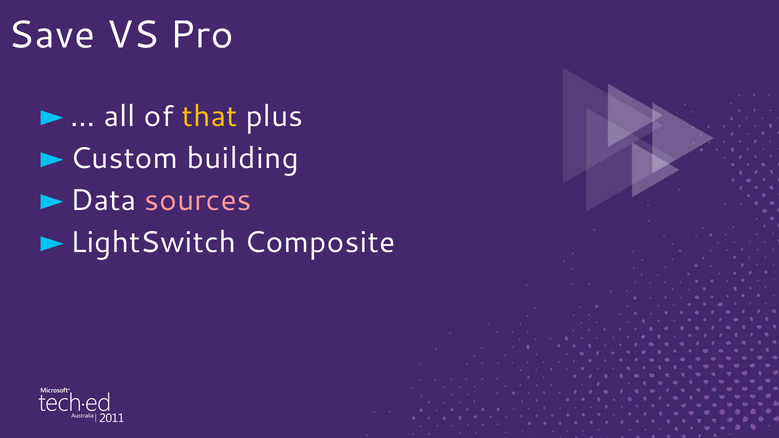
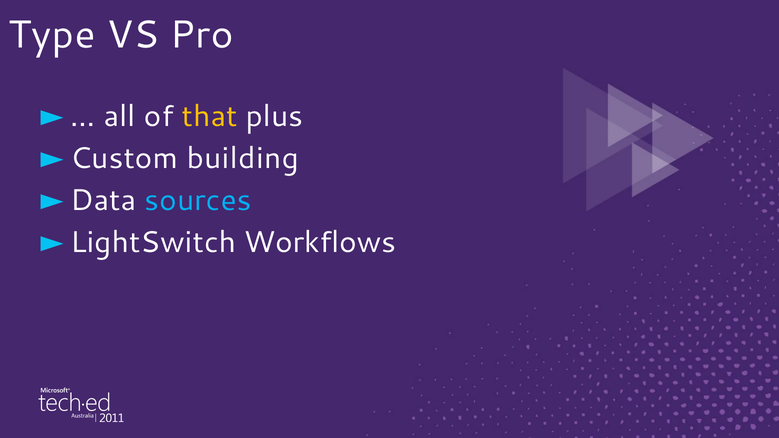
Save: Save -> Type
sources colour: pink -> light blue
Composite: Composite -> Workflows
